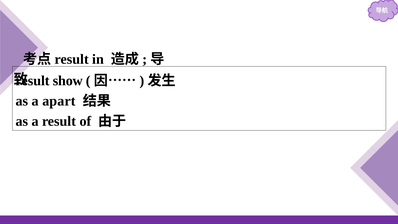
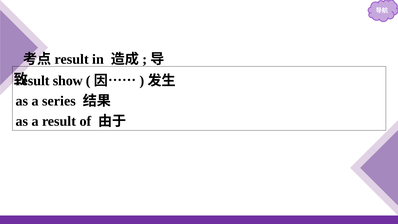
apart: apart -> series
